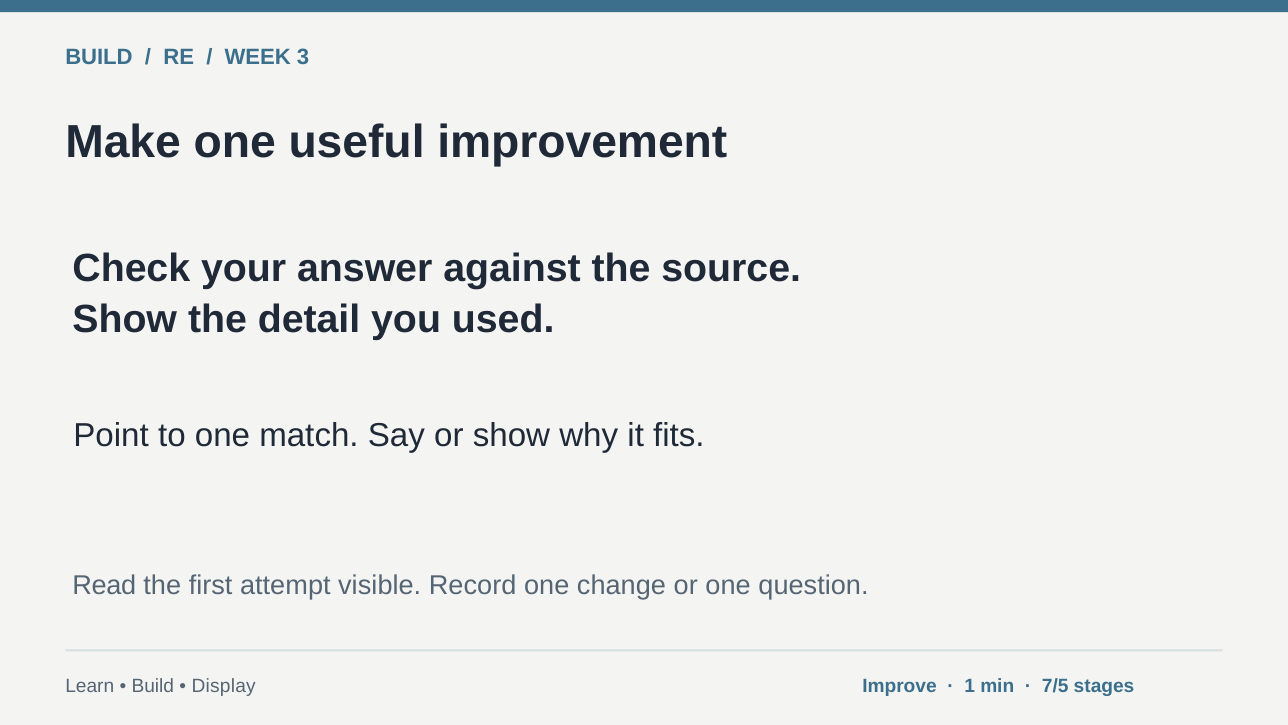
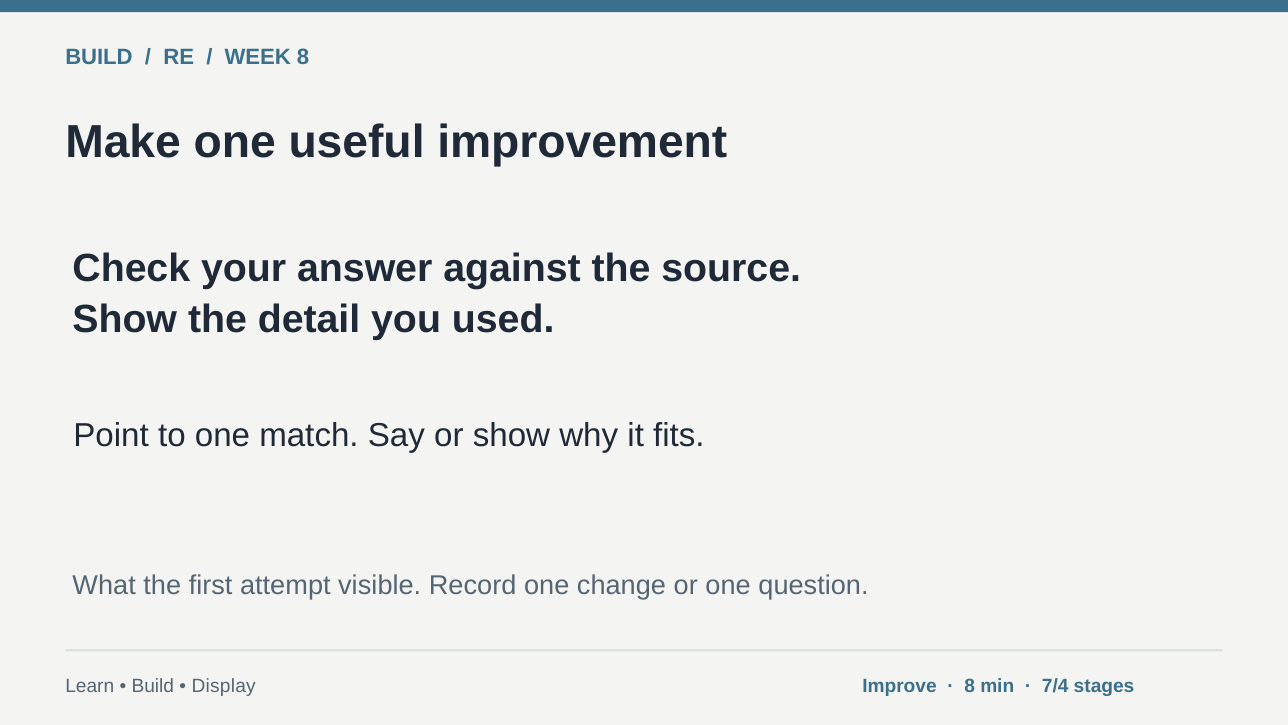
WEEK 3: 3 -> 8
Read: Read -> What
1 at (970, 686): 1 -> 8
7/5: 7/5 -> 7/4
